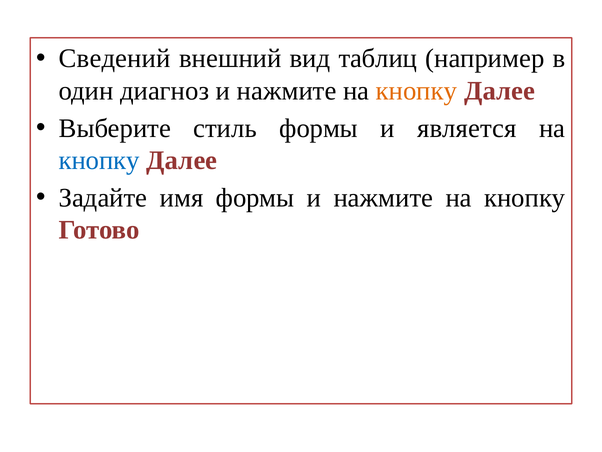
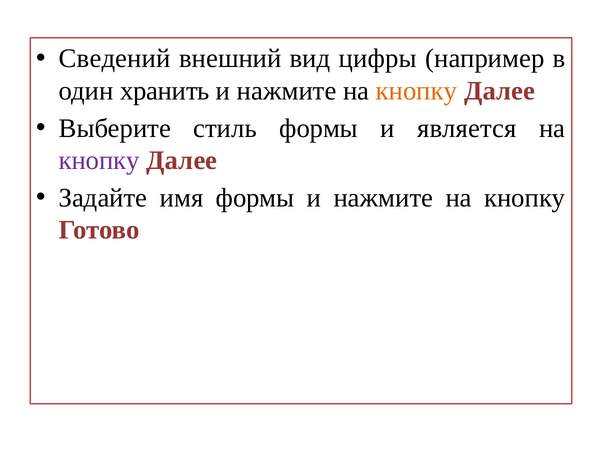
таблиц: таблиц -> цифры
диагноз: диагноз -> хранить
кнопку at (99, 160) colour: blue -> purple
